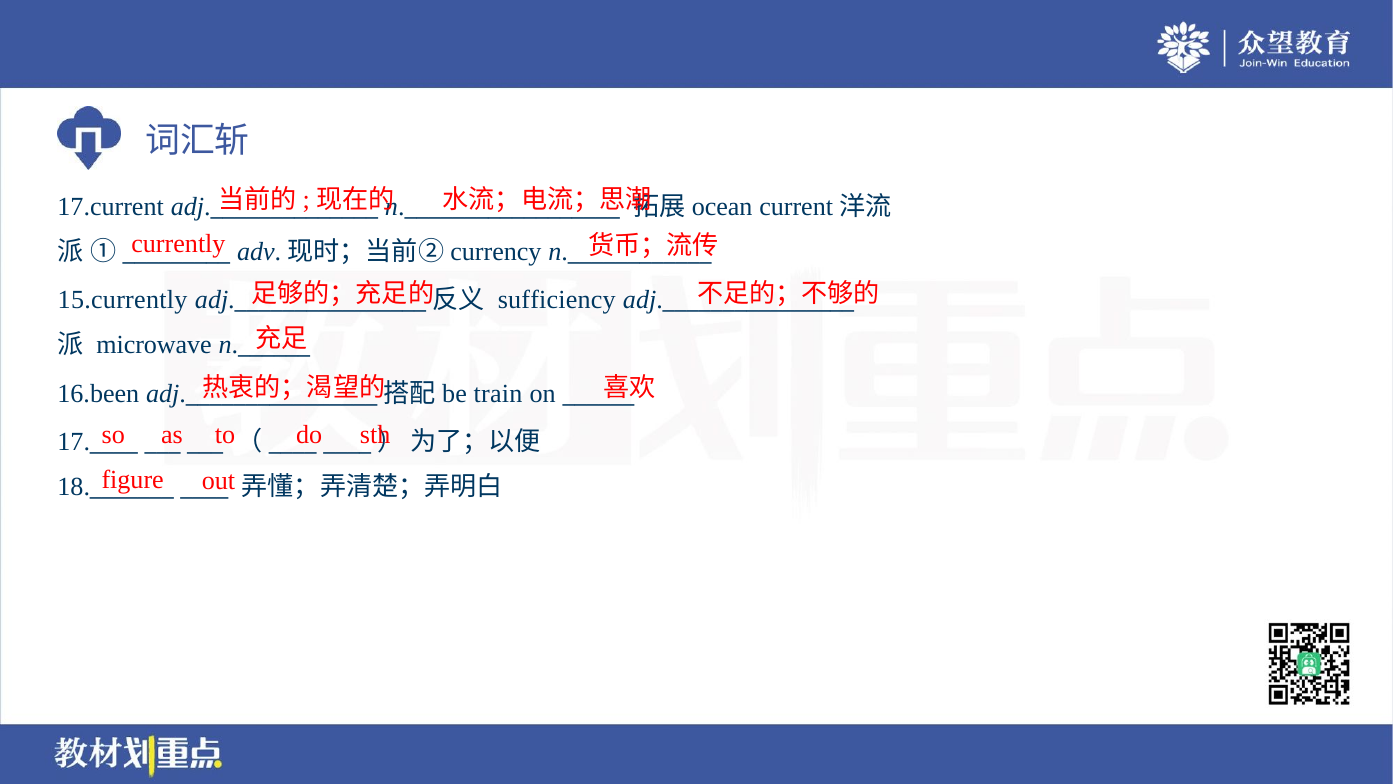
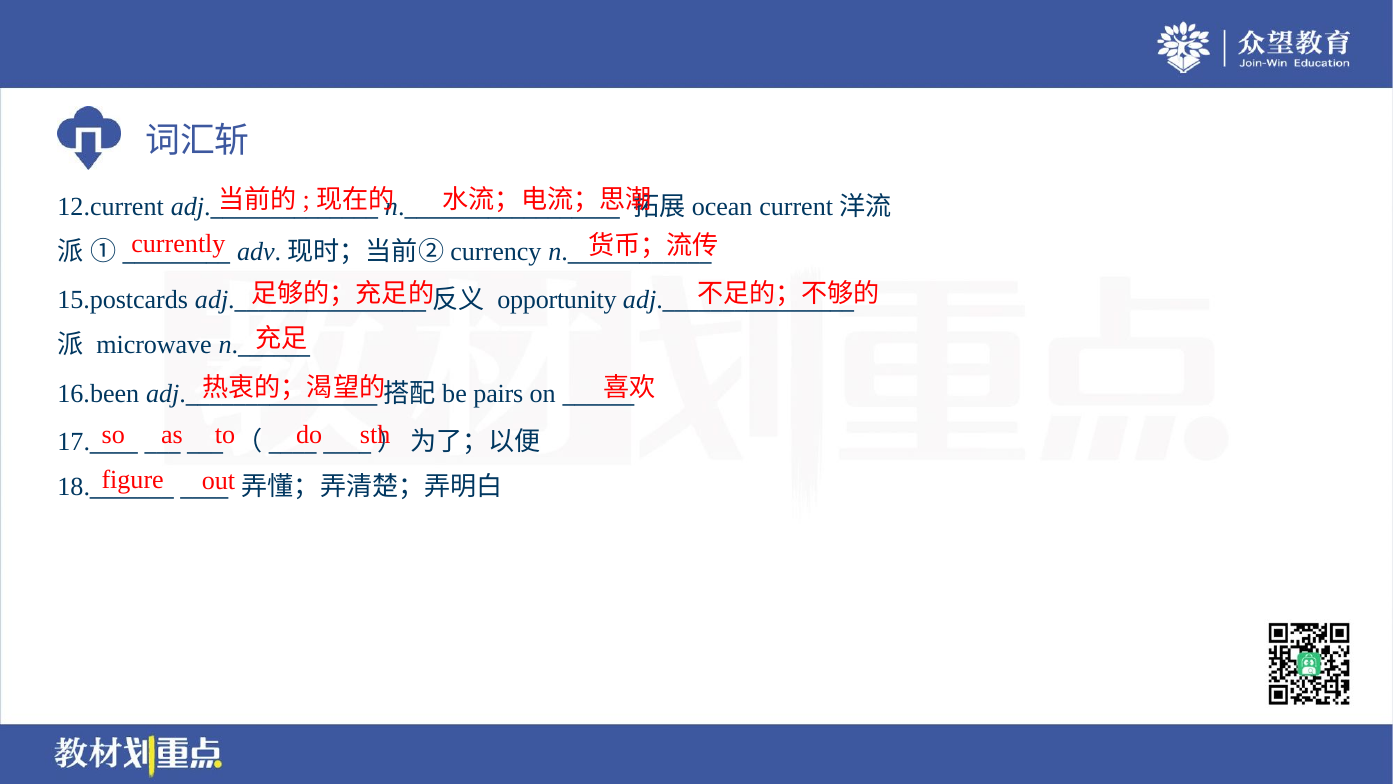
17.current: 17.current -> 12.current
15.currently: 15.currently -> 15.postcards
sufficiency: sufficiency -> opportunity
train: train -> pairs
